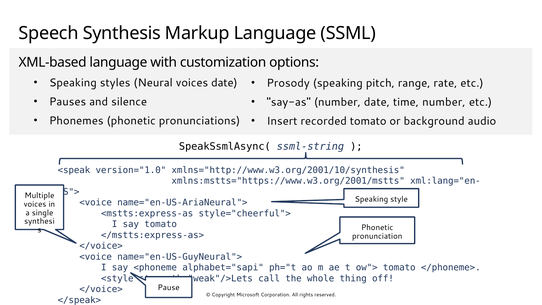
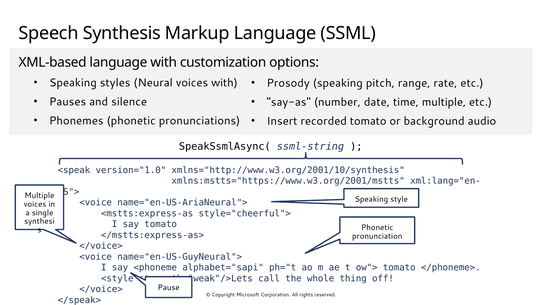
voices date: date -> with
time number: number -> multiple
